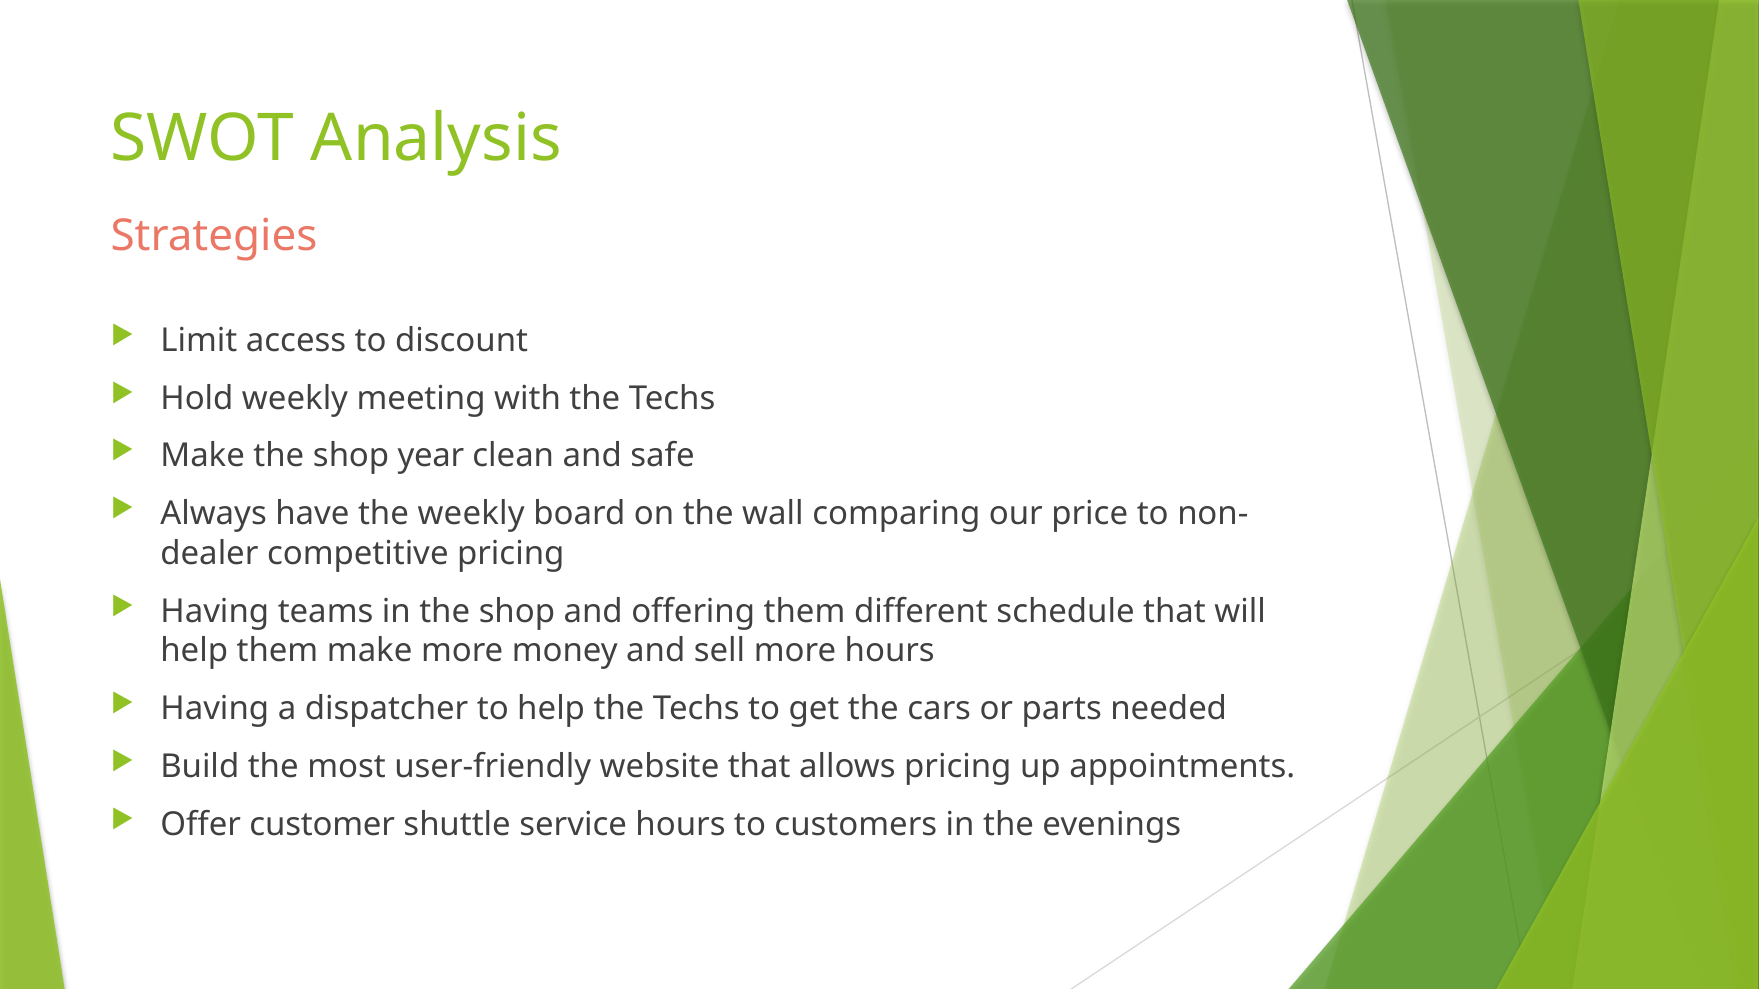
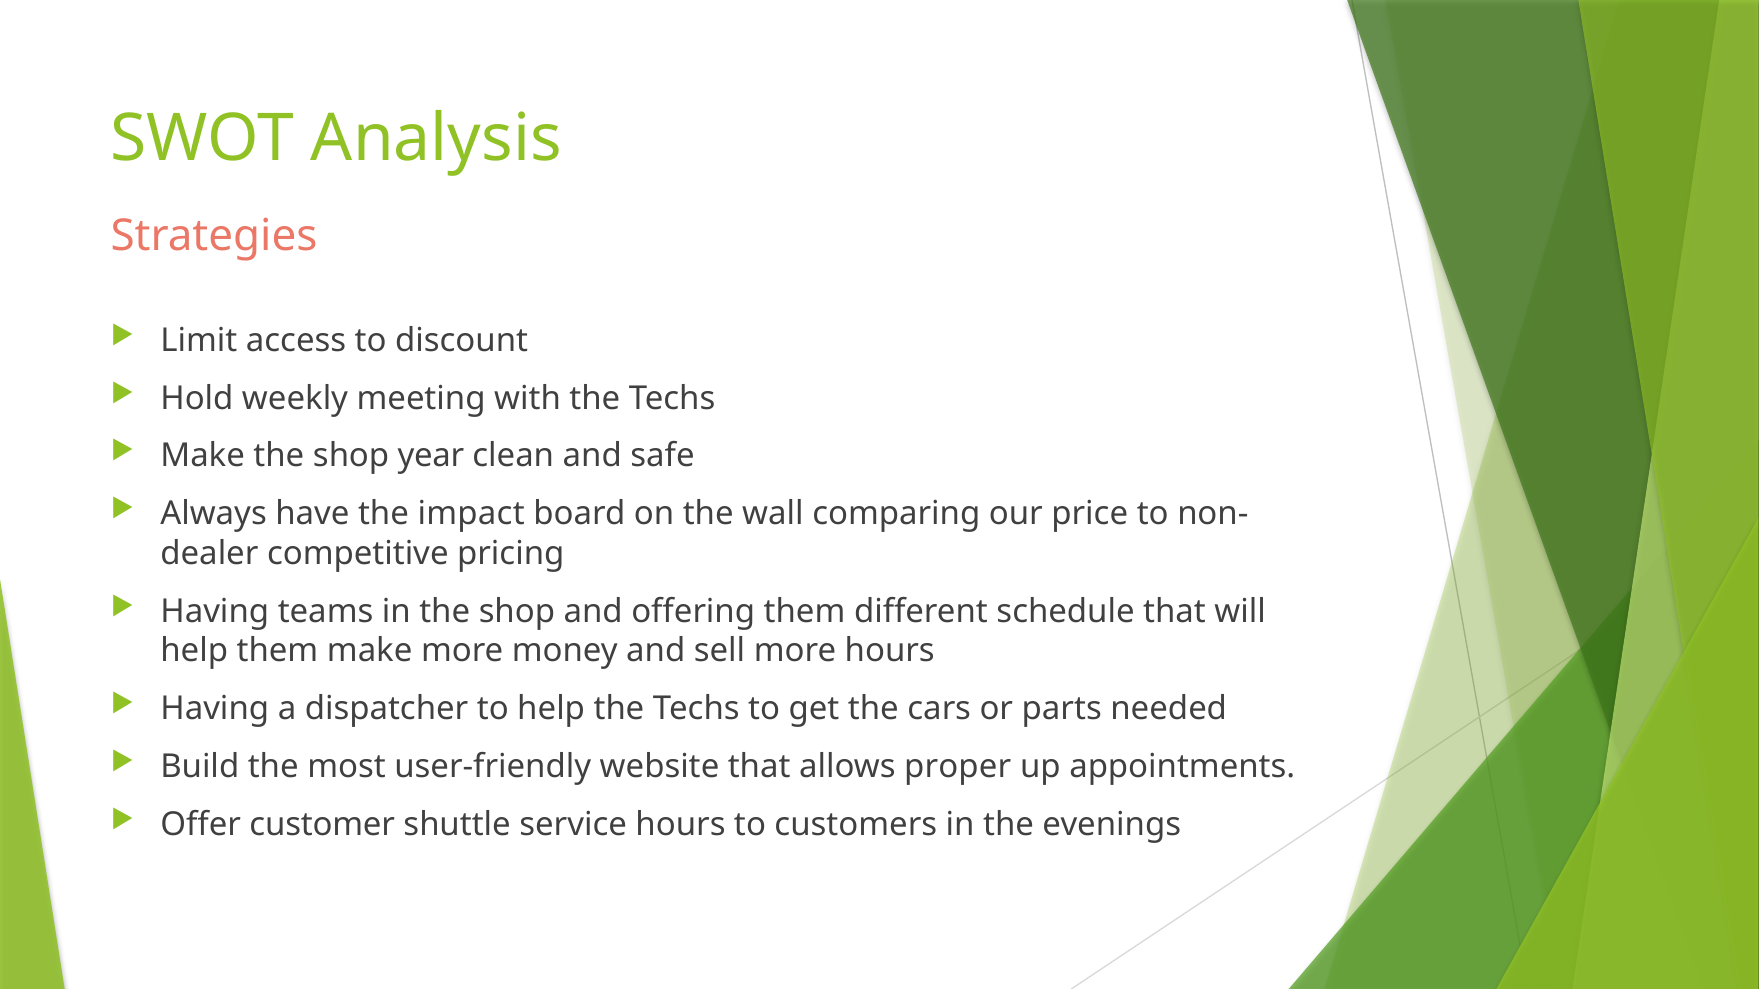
the weekly: weekly -> impact
allows pricing: pricing -> proper
